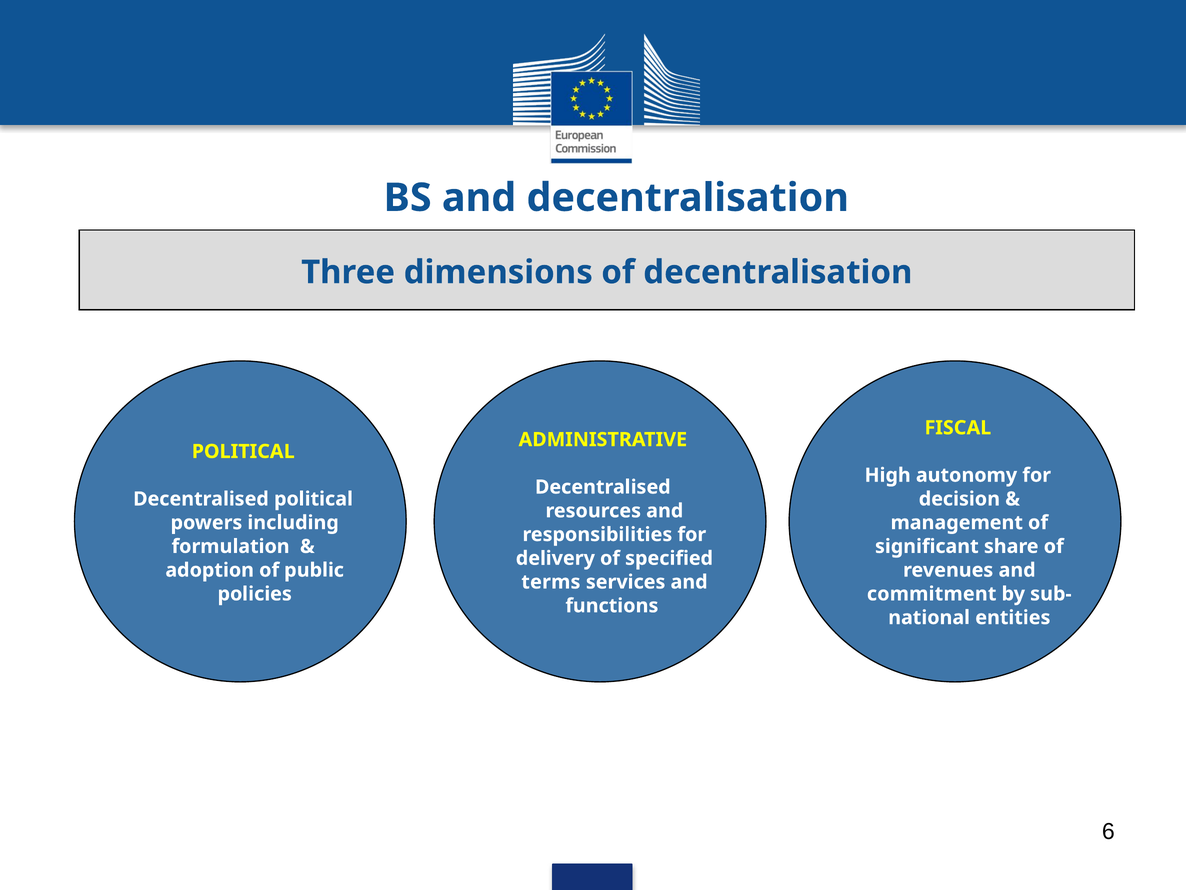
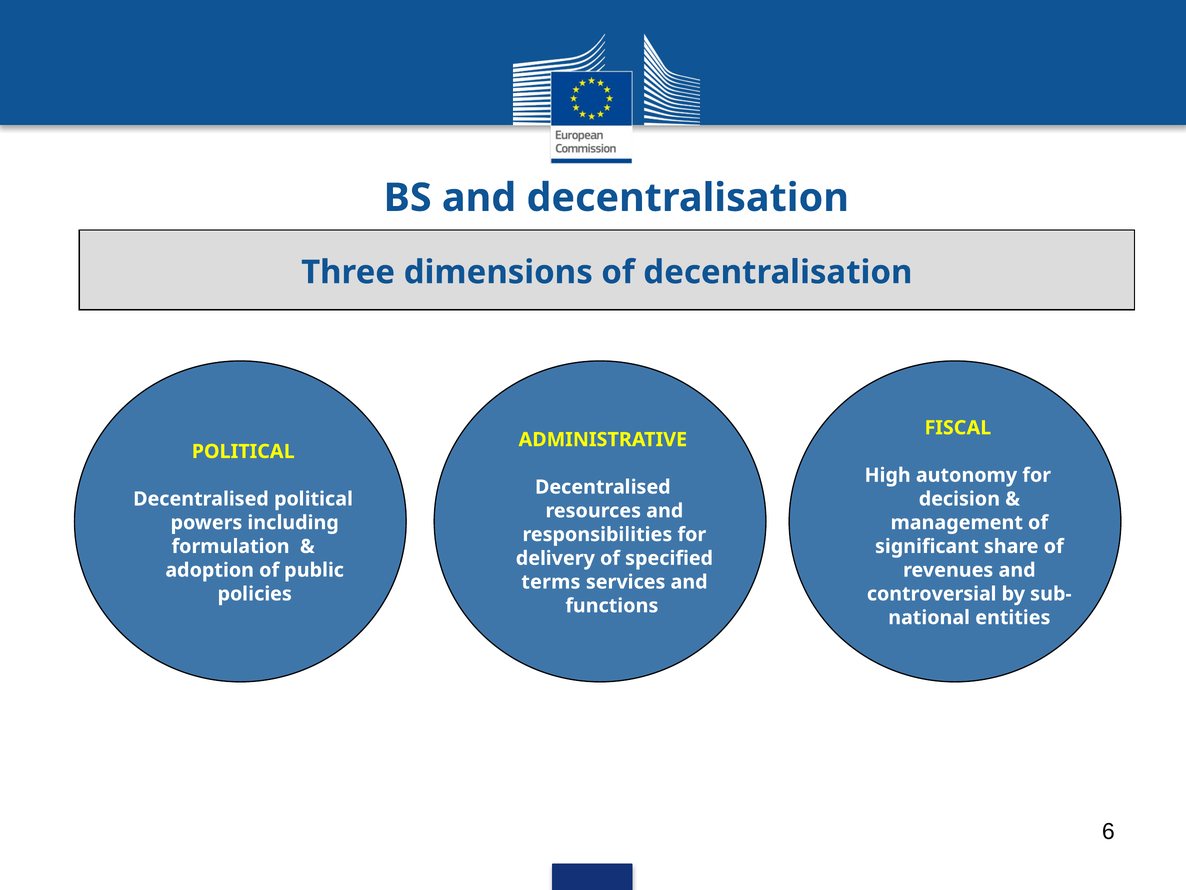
commitment: commitment -> controversial
